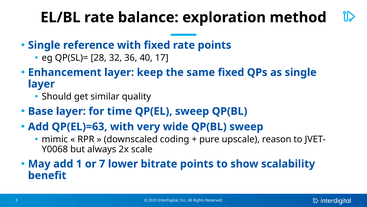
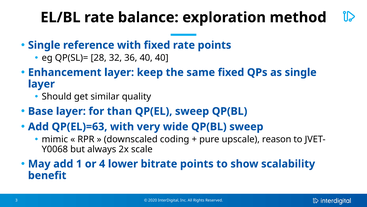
40 17: 17 -> 40
time: time -> than
7: 7 -> 4
